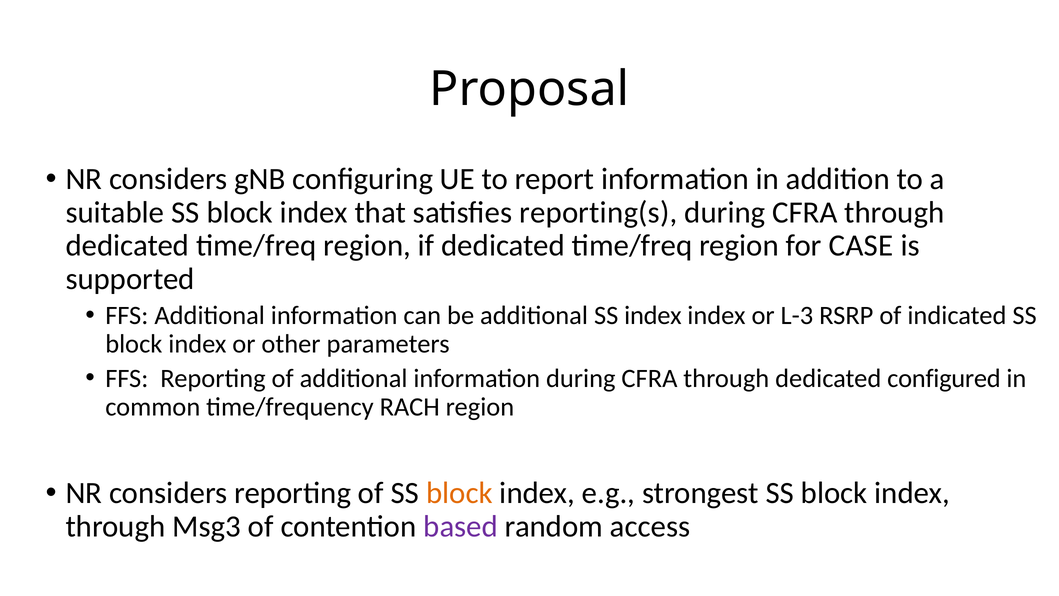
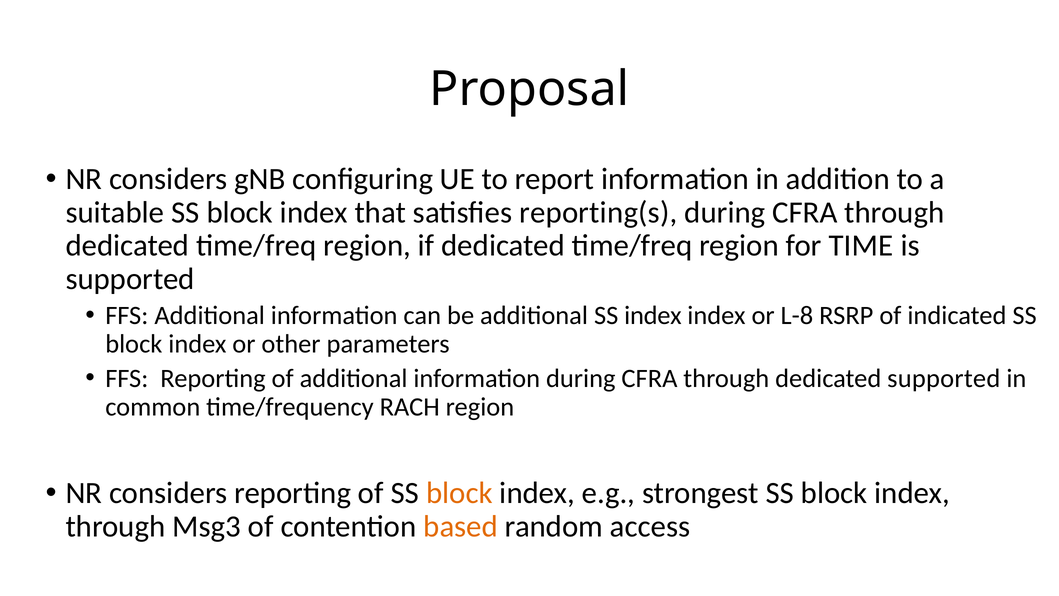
CASE: CASE -> TIME
L-3: L-3 -> L-8
dedicated configured: configured -> supported
based colour: purple -> orange
